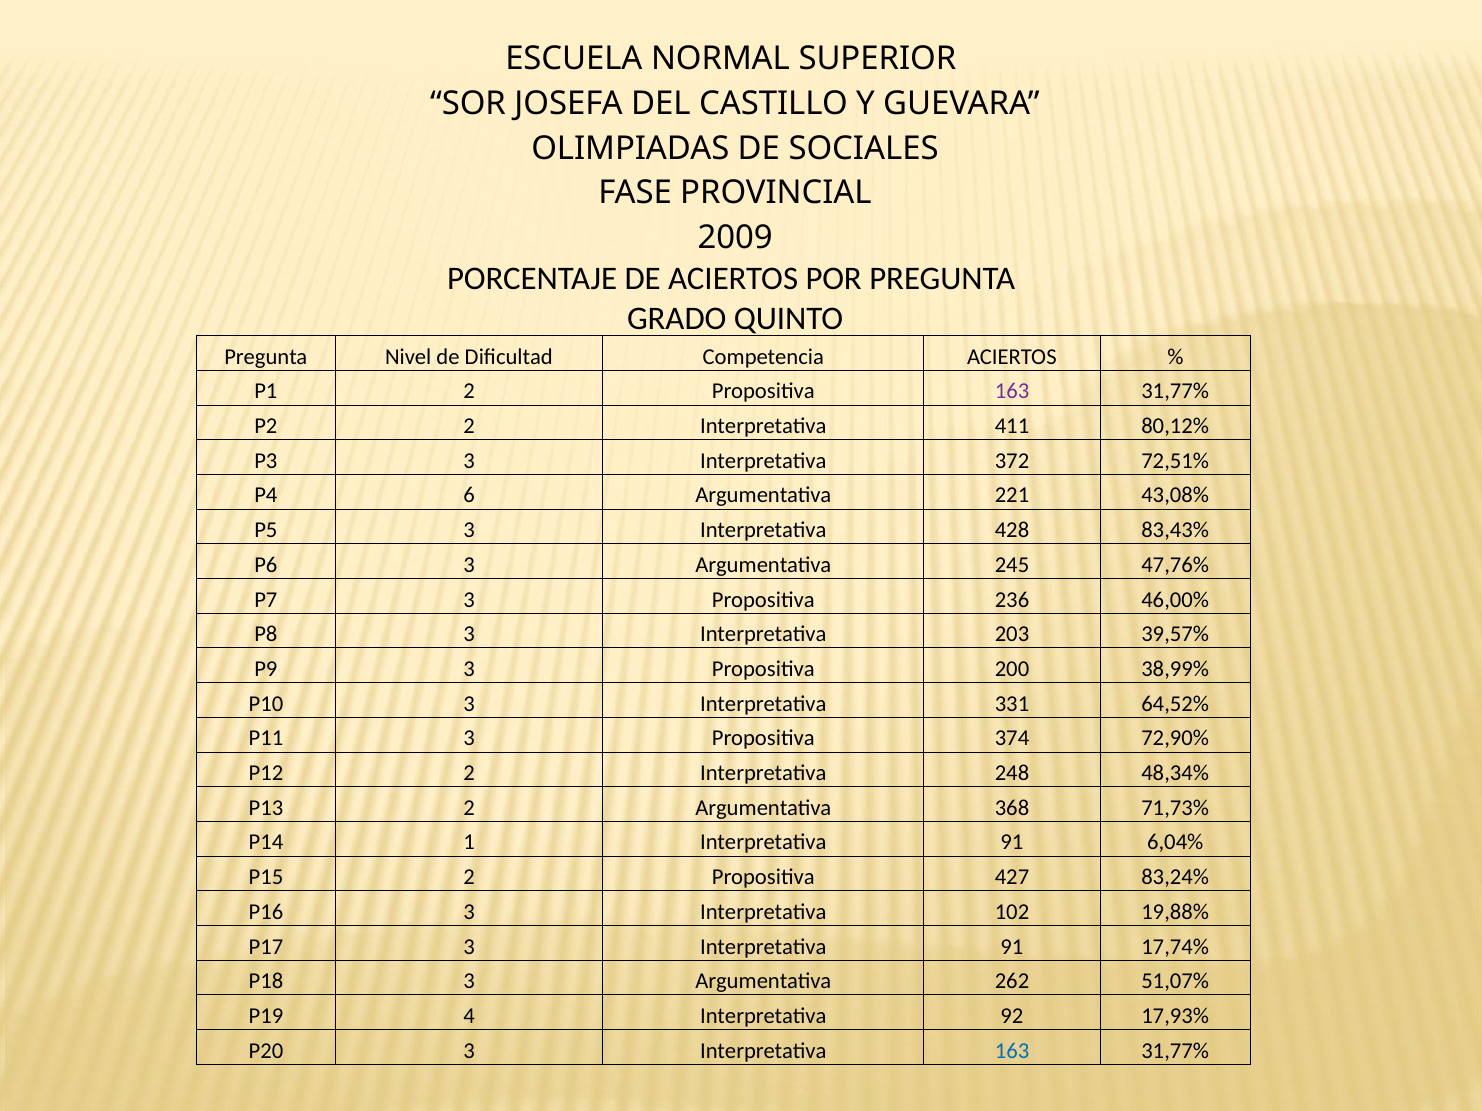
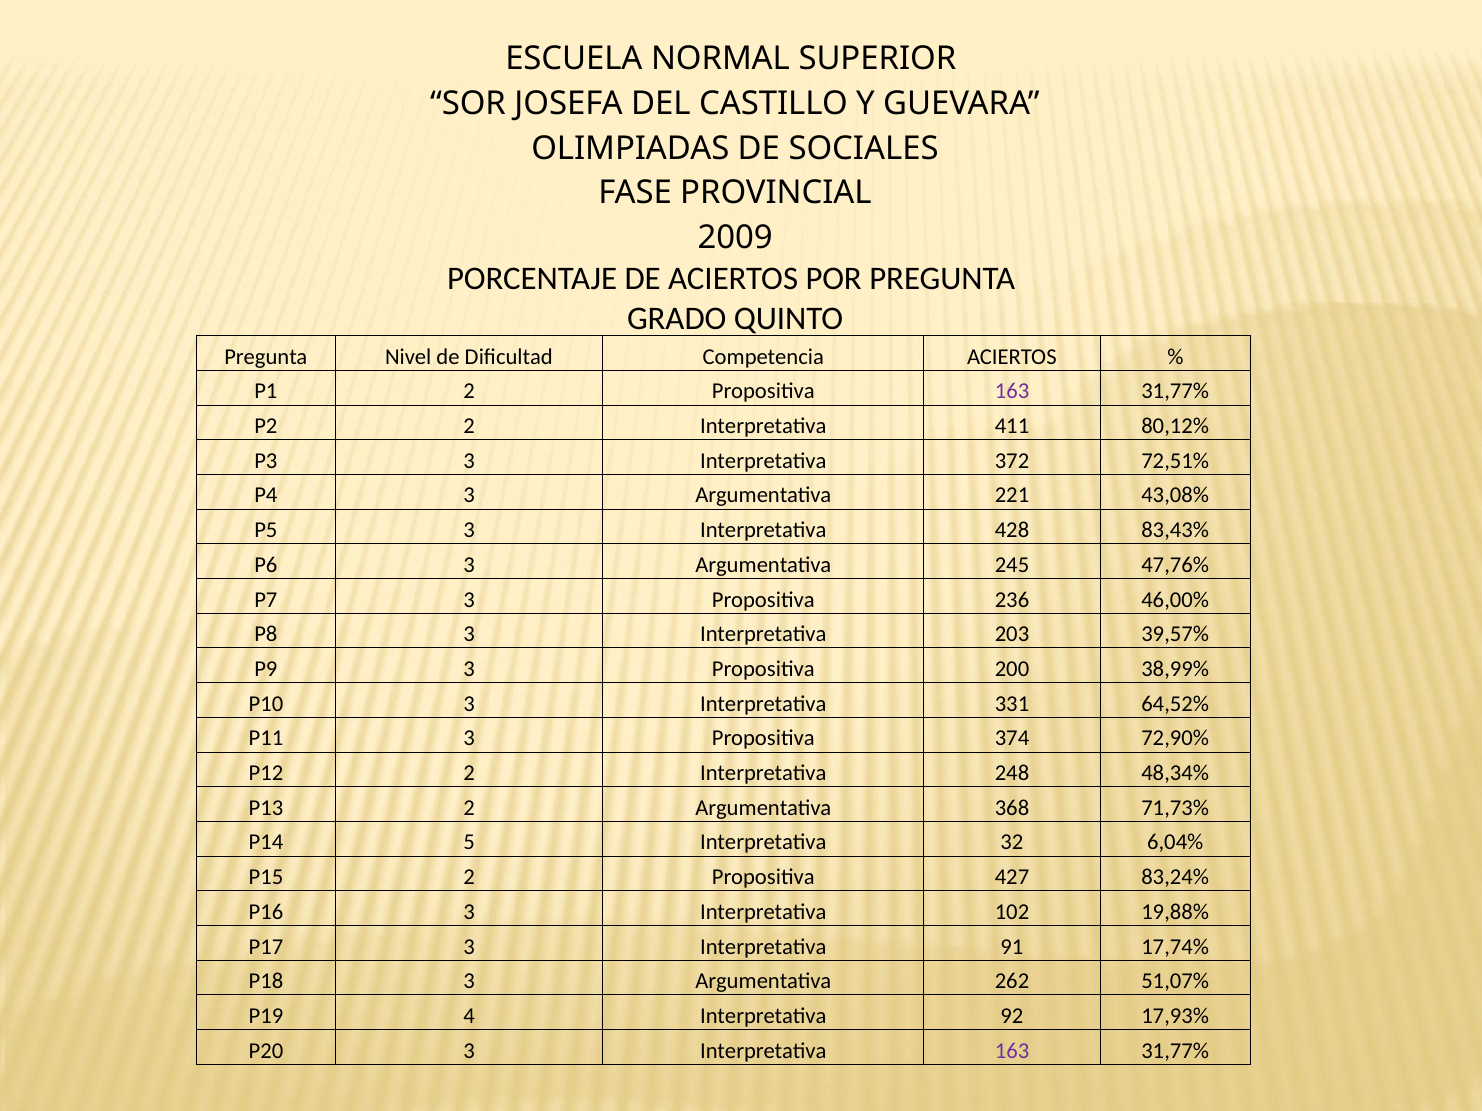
P4 6: 6 -> 3
1: 1 -> 5
91 at (1012, 843): 91 -> 32
163 at (1012, 1051) colour: blue -> purple
